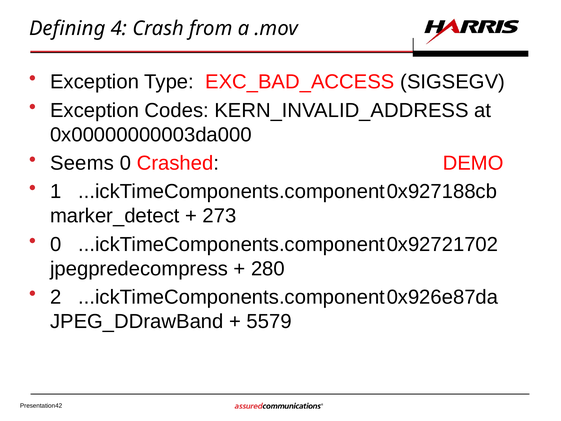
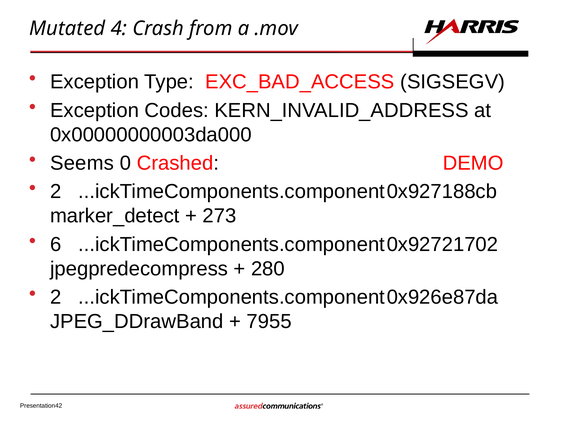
Defining: Defining -> Mutated
1 at (56, 191): 1 -> 2
0 at (56, 244): 0 -> 6
5579: 5579 -> 7955
